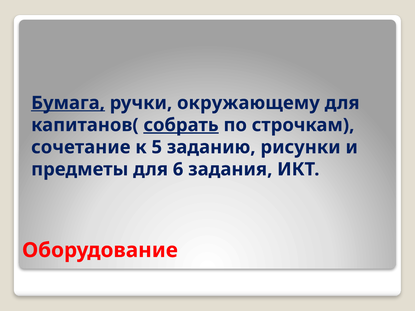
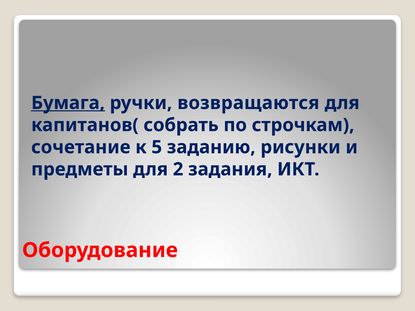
окружающему: окружающему -> возвращаются
собрать underline: present -> none
6: 6 -> 2
